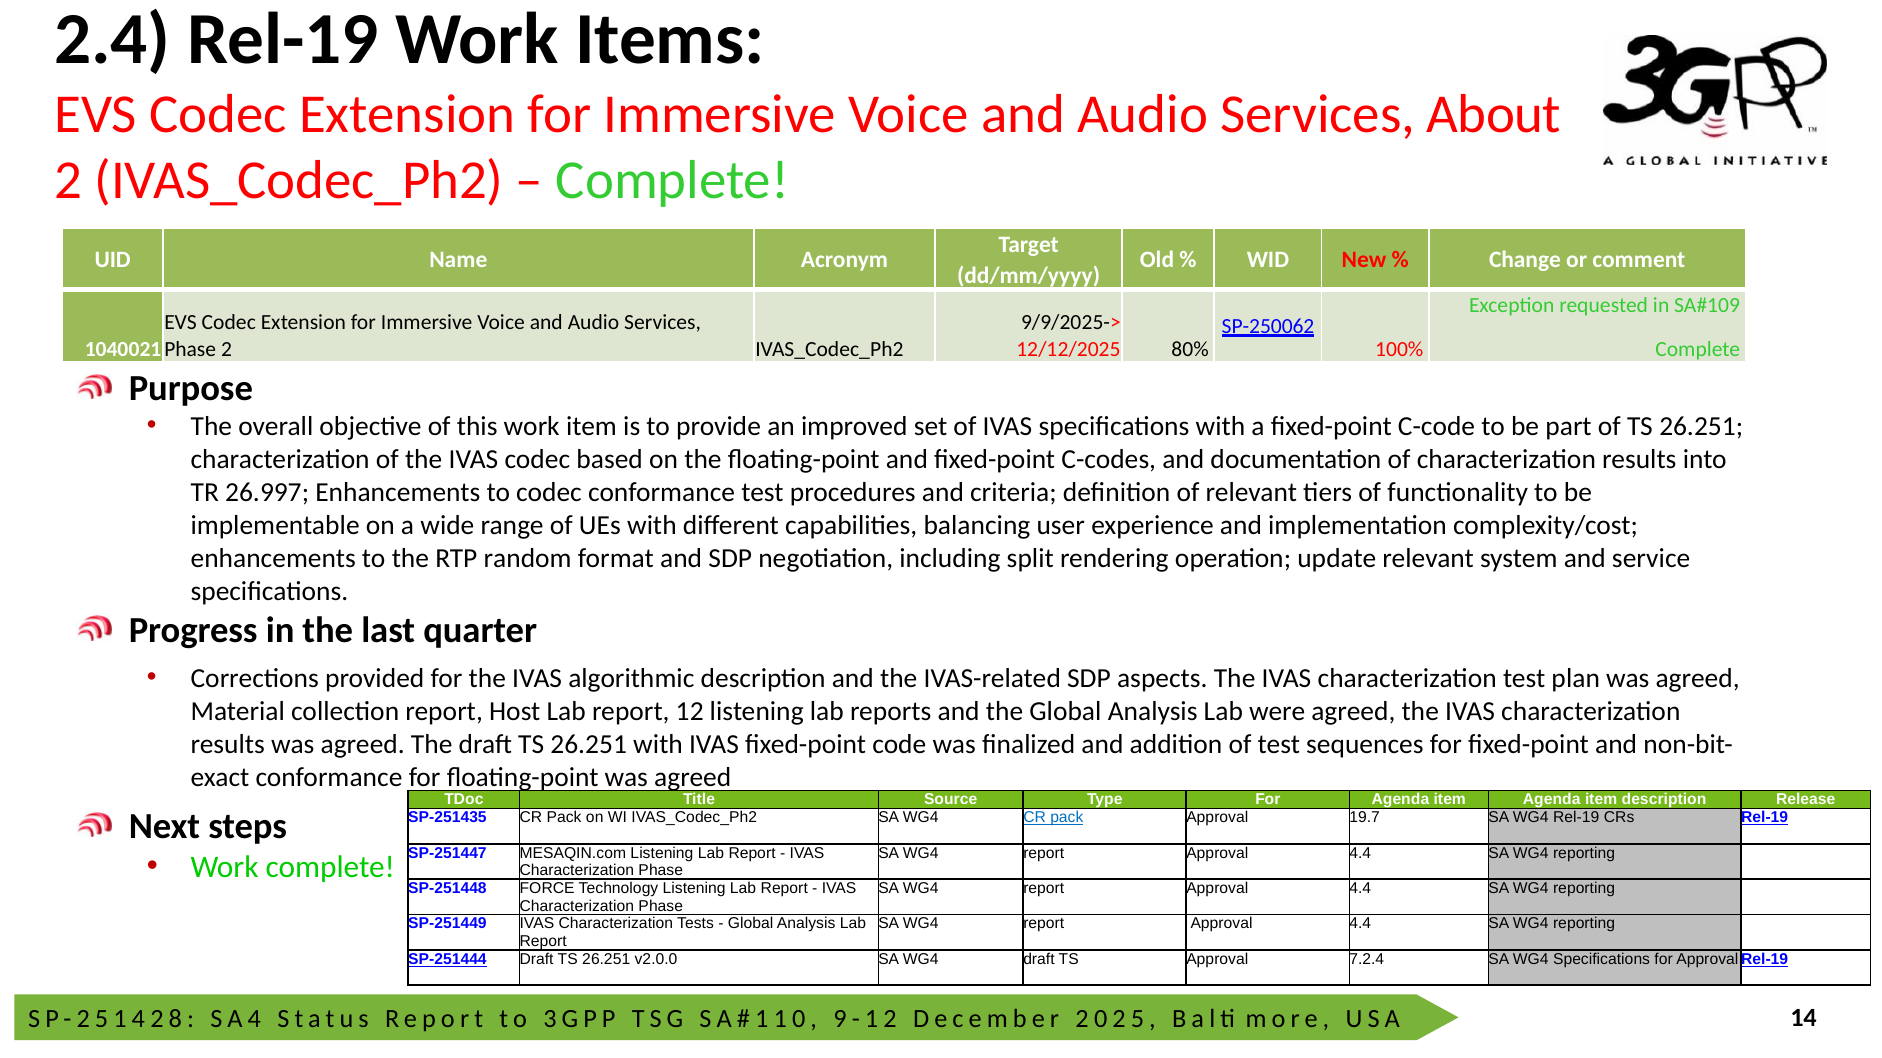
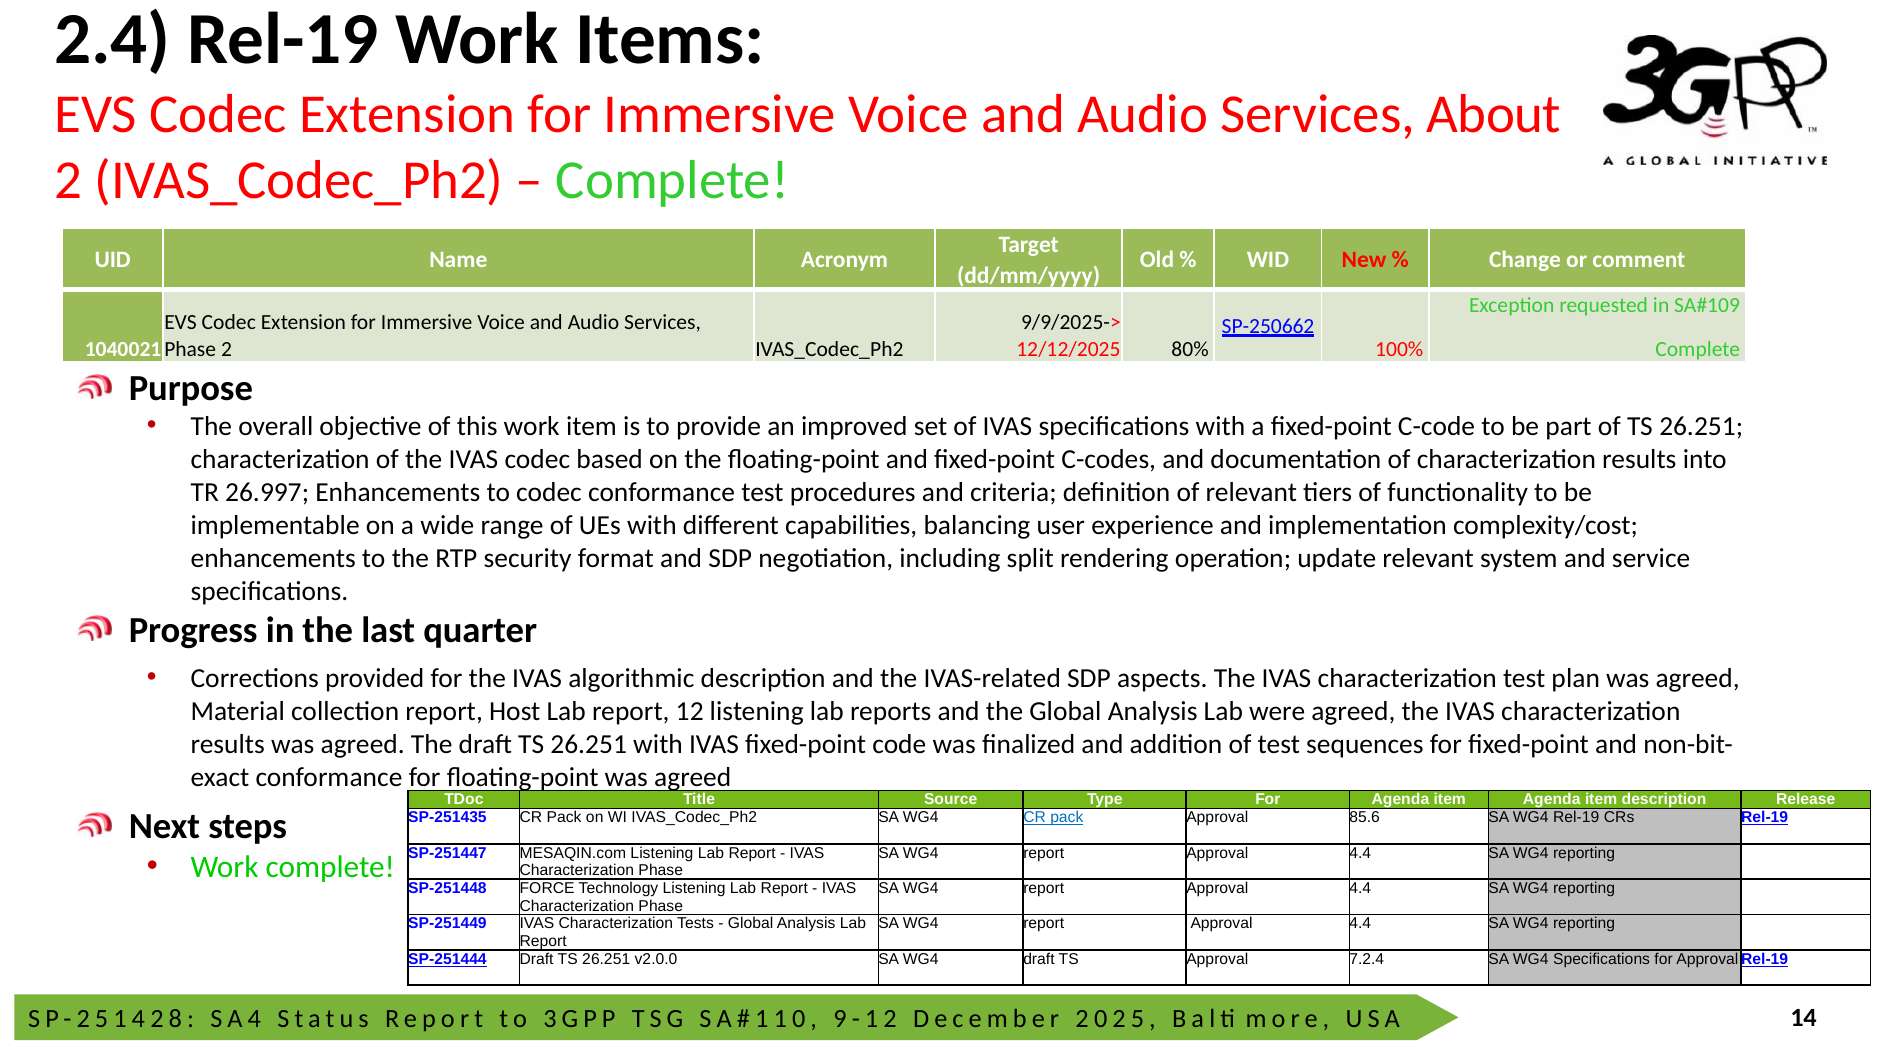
SP-250062: SP-250062 -> SP-250662
random: random -> security
19.7: 19.7 -> 85.6
